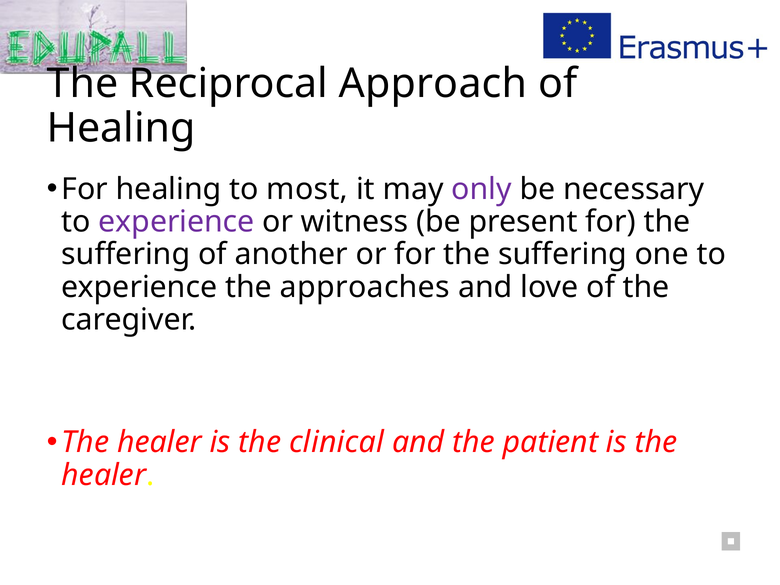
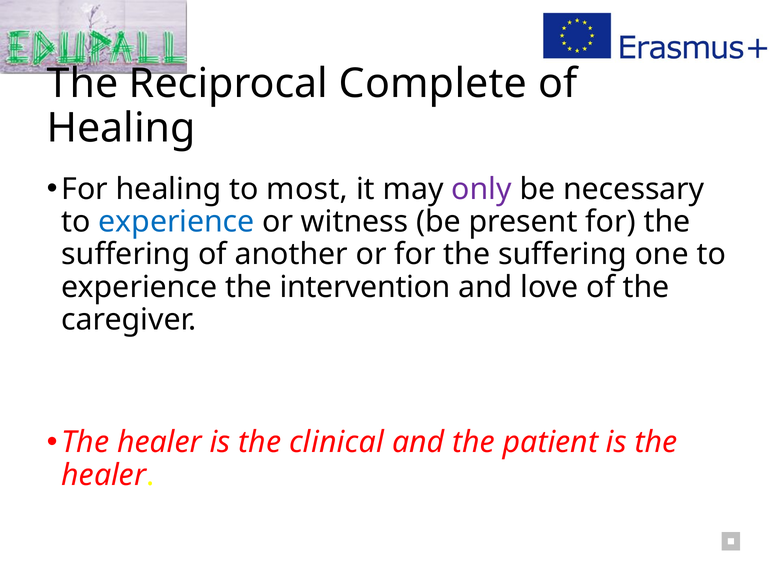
Approach: Approach -> Complete
experience at (176, 222) colour: purple -> blue
approaches: approaches -> intervention
